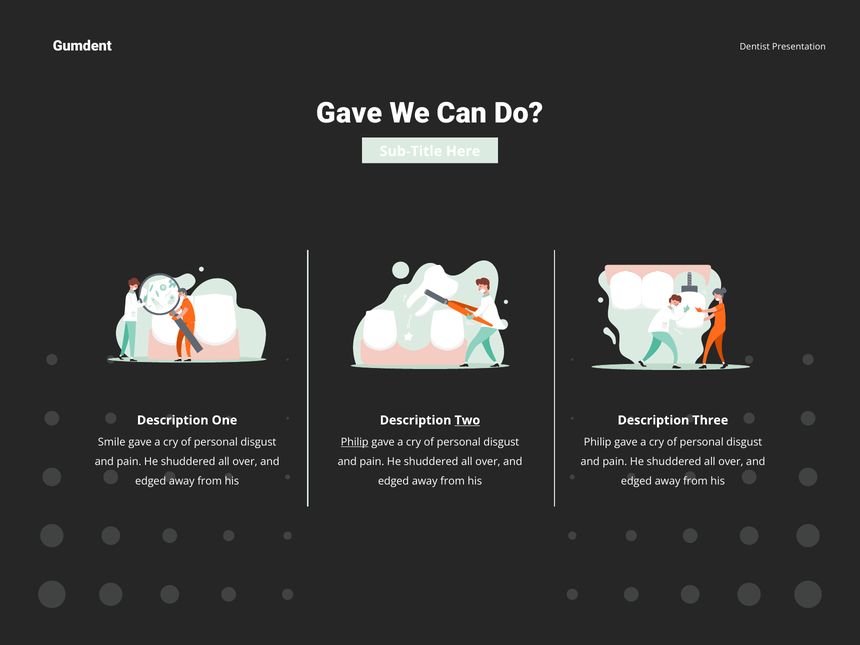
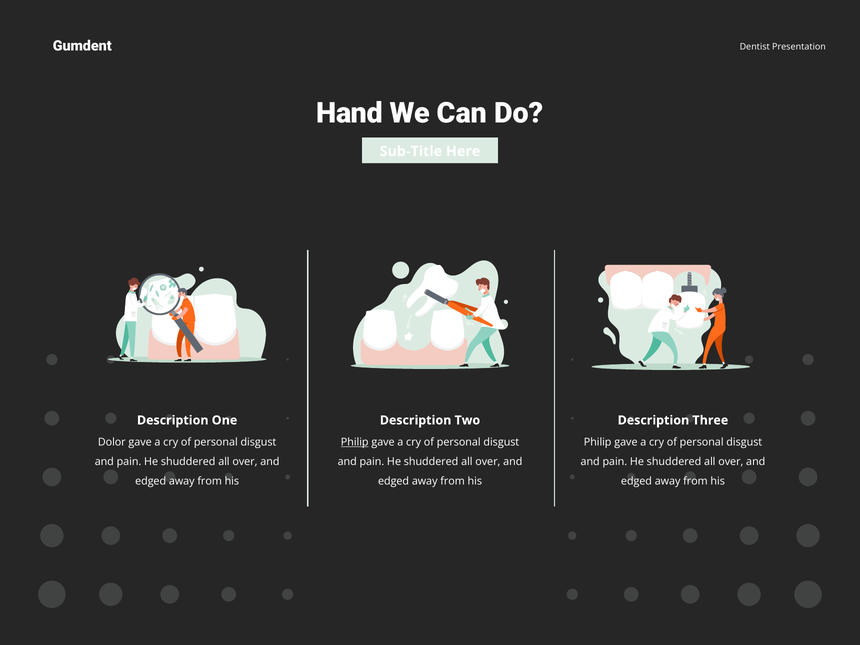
Gave at (349, 113): Gave -> Hand
Two underline: present -> none
Smile: Smile -> Dolor
